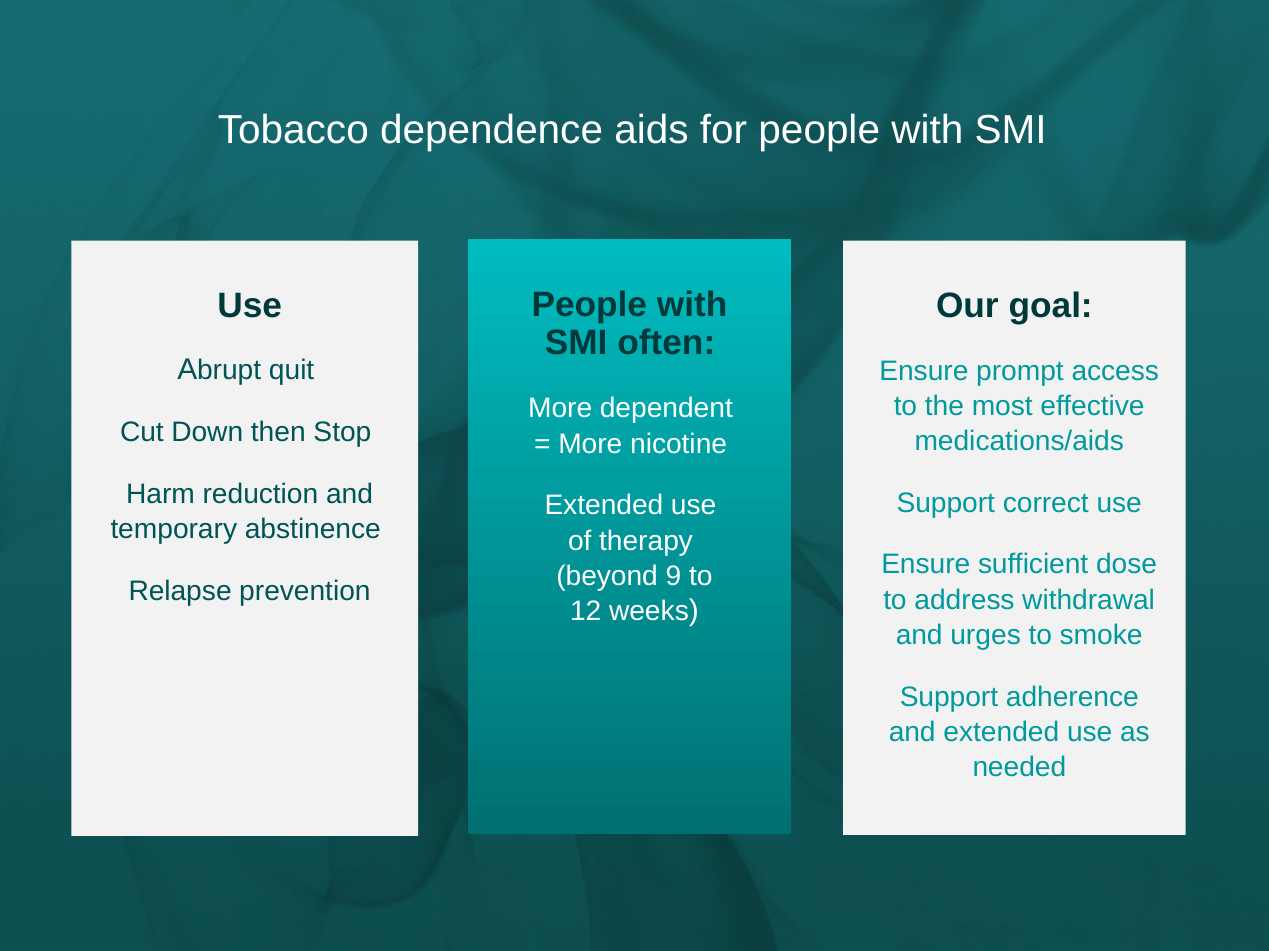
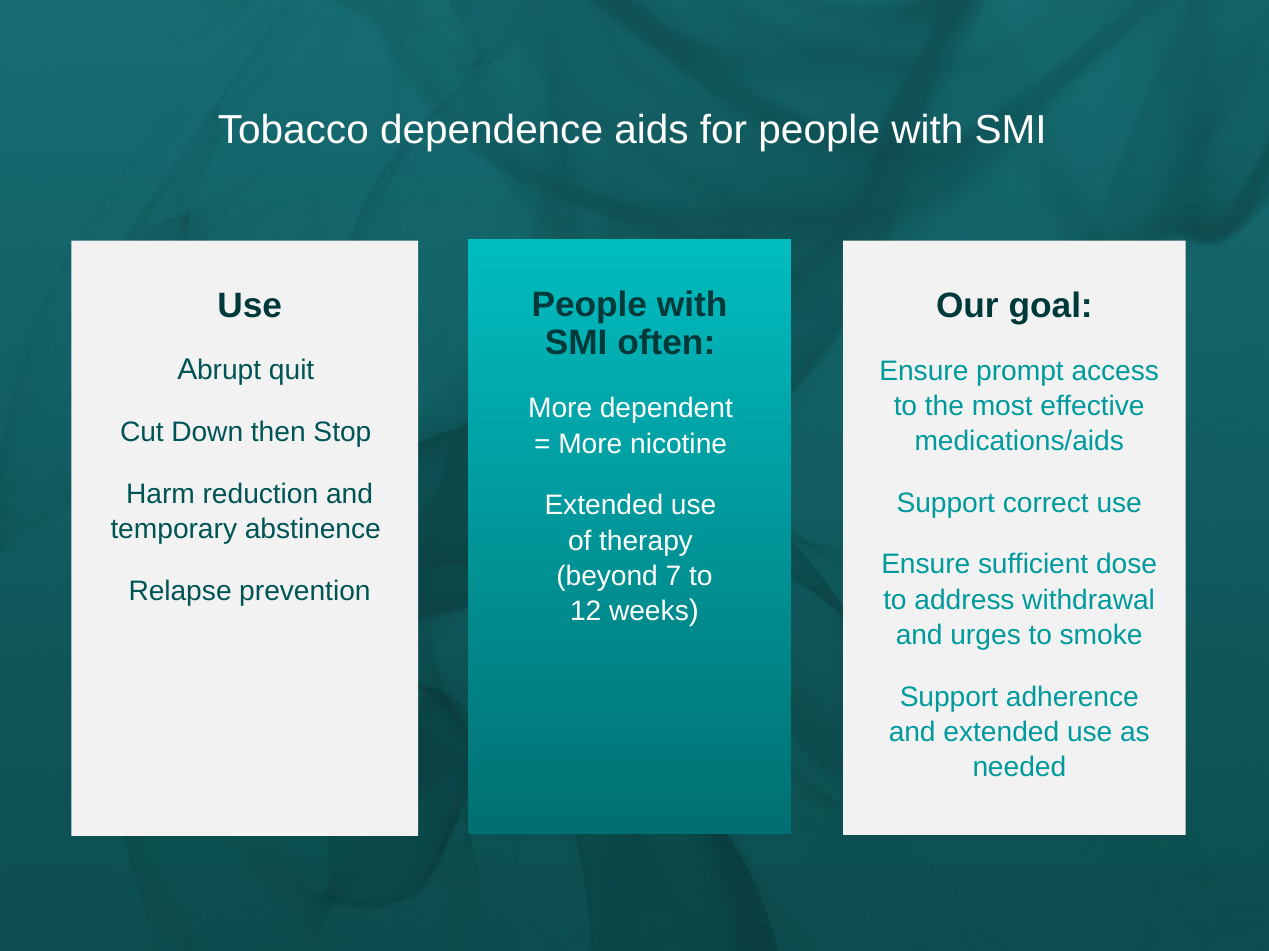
9: 9 -> 7
